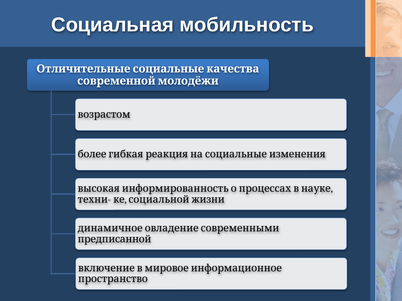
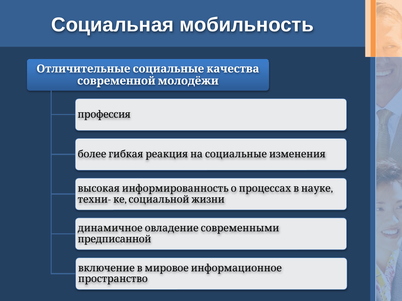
возрастом: возрастом -> профессия
